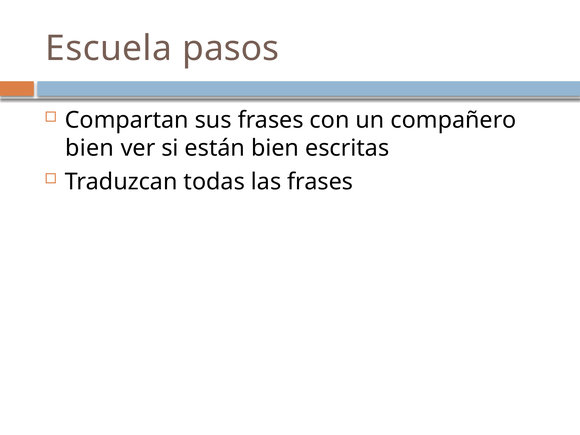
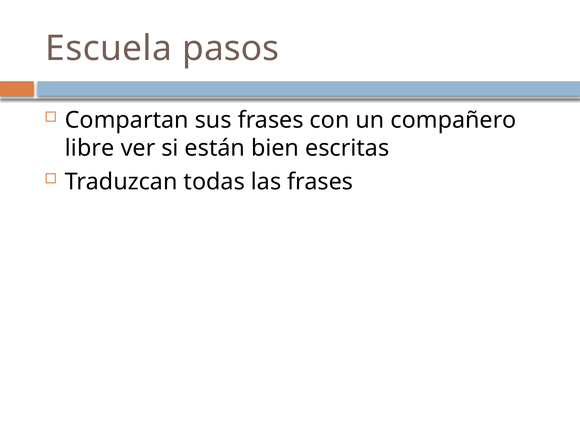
bien at (90, 148): bien -> libre
